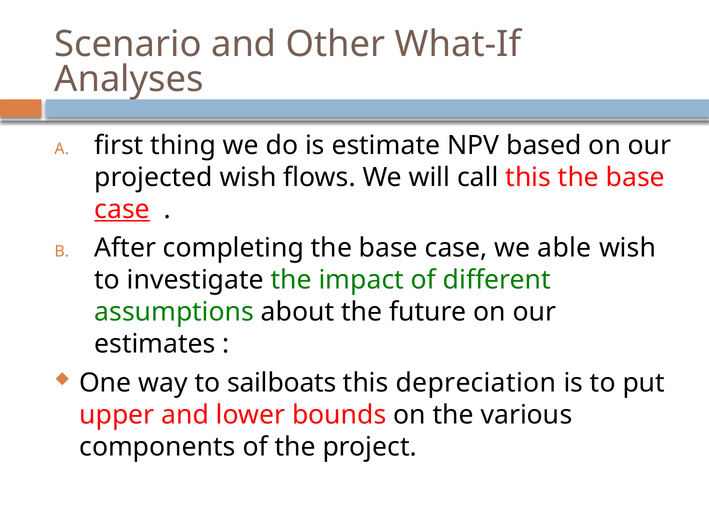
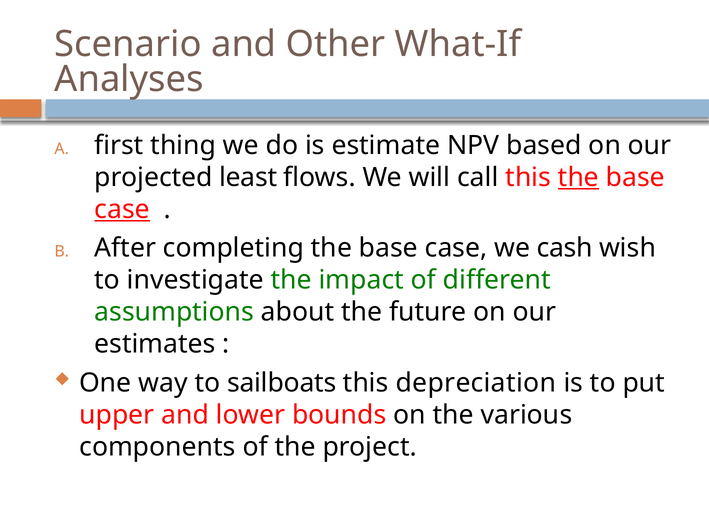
projected wish: wish -> least
the at (578, 177) underline: none -> present
able: able -> cash
